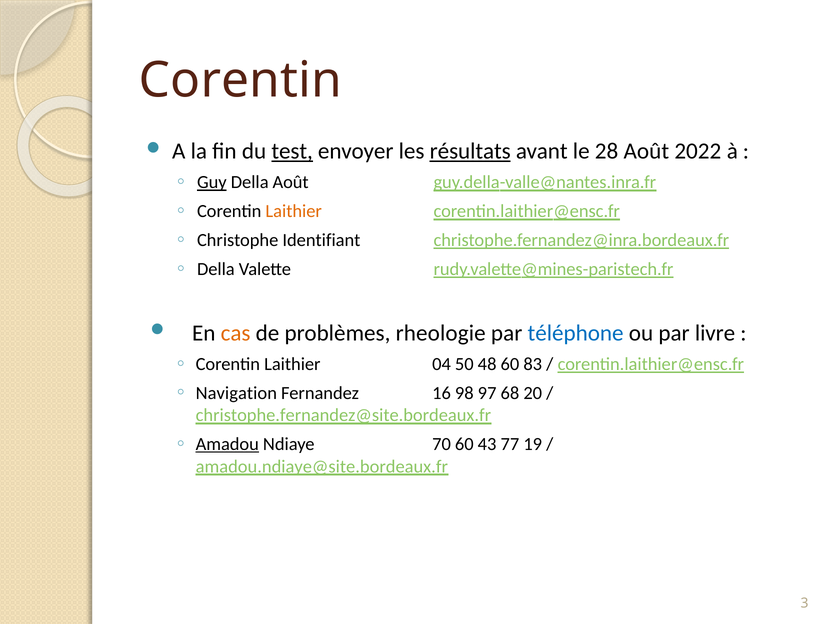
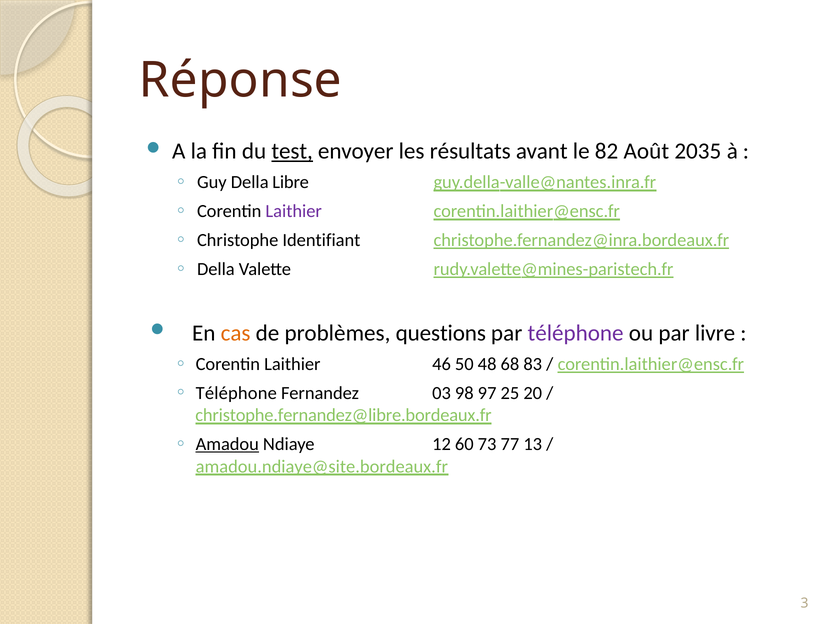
Corentin at (240, 80): Corentin -> Réponse
résultats underline: present -> none
28: 28 -> 82
2022: 2022 -> 2035
Guy underline: present -> none
Della Août: Août -> Libre
Laithier at (294, 211) colour: orange -> purple
rheologie: rheologie -> questions
téléphone at (576, 333) colour: blue -> purple
04: 04 -> 46
48 60: 60 -> 68
Navigation at (236, 393): Navigation -> Téléphone
16: 16 -> 03
68: 68 -> 25
christophe.fernandez@site.bordeaux.fr: christophe.fernandez@site.bordeaux.fr -> christophe.fernandez@libre.bordeaux.fr
70: 70 -> 12
43: 43 -> 73
19: 19 -> 13
